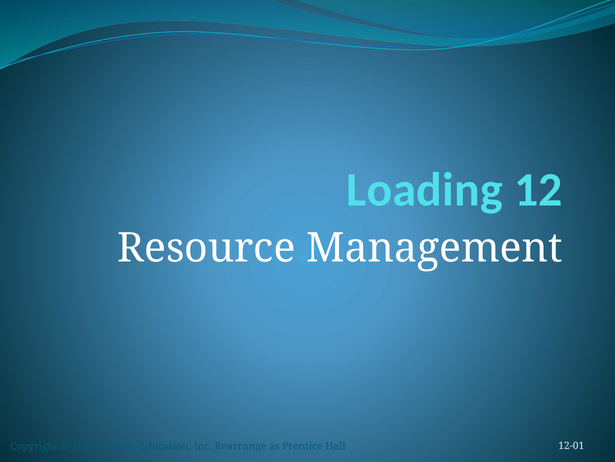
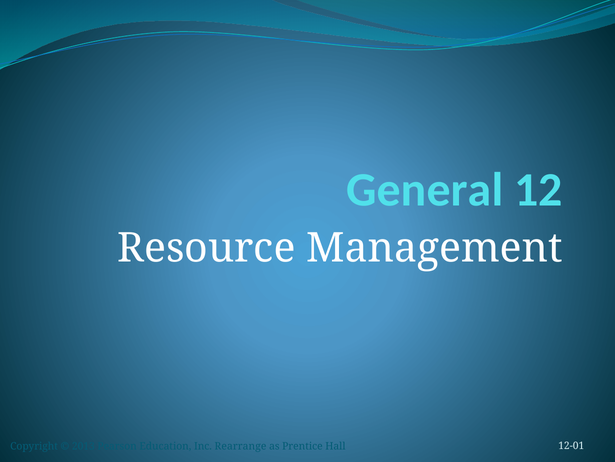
Loading: Loading -> General
